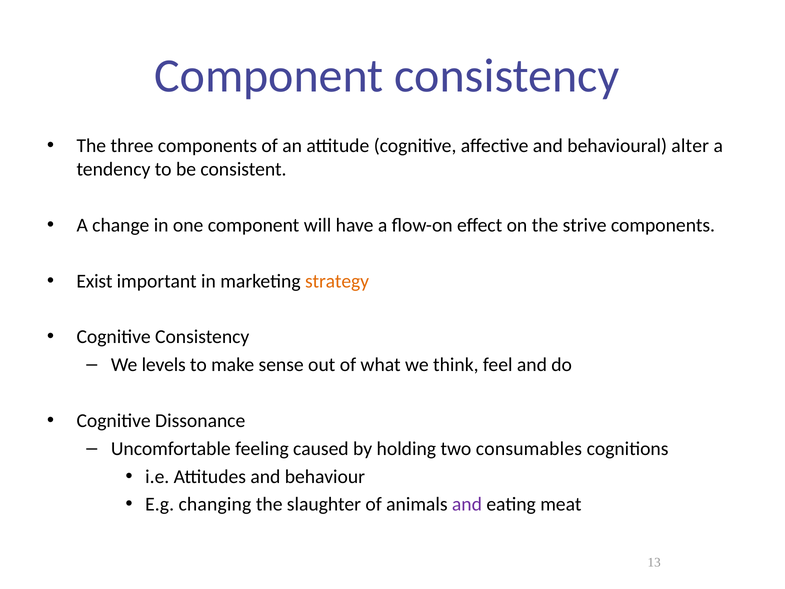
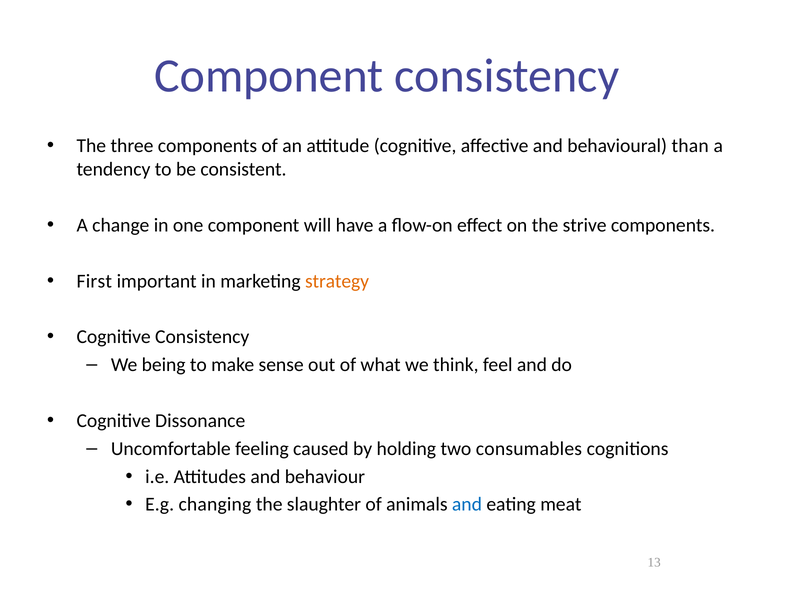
alter: alter -> than
Exist: Exist -> First
levels: levels -> being
and at (467, 504) colour: purple -> blue
